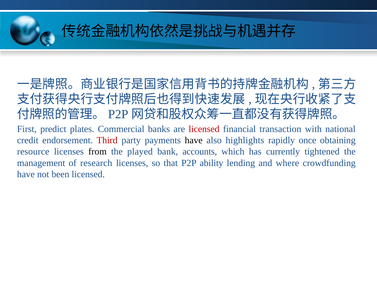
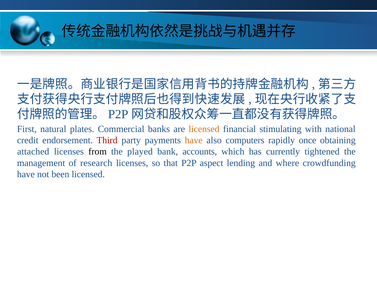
predict: predict -> natural
licensed at (204, 129) colour: red -> orange
transaction: transaction -> stimulating
have at (194, 141) colour: black -> orange
highlights: highlights -> computers
resource: resource -> attached
ability: ability -> aspect
